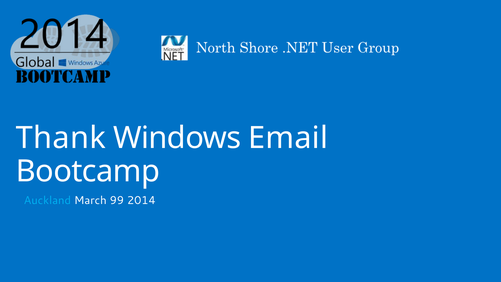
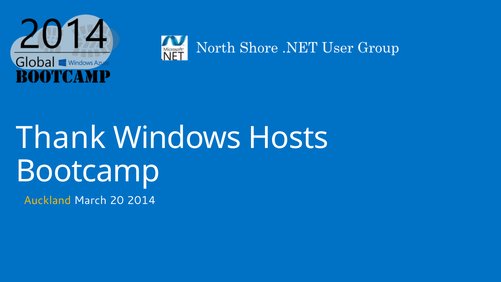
Email: Email -> Hosts
Auckland colour: light blue -> yellow
99: 99 -> 20
